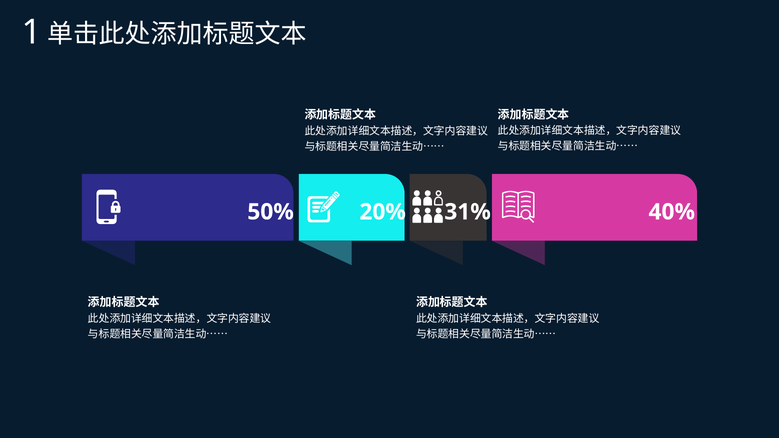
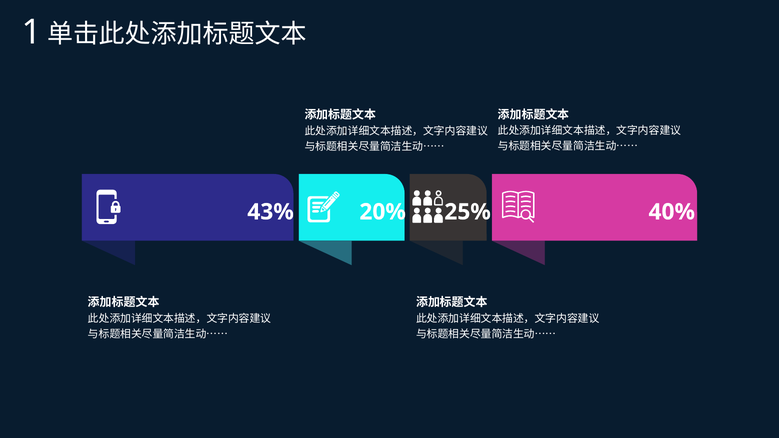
50%: 50% -> 43%
31%: 31% -> 25%
